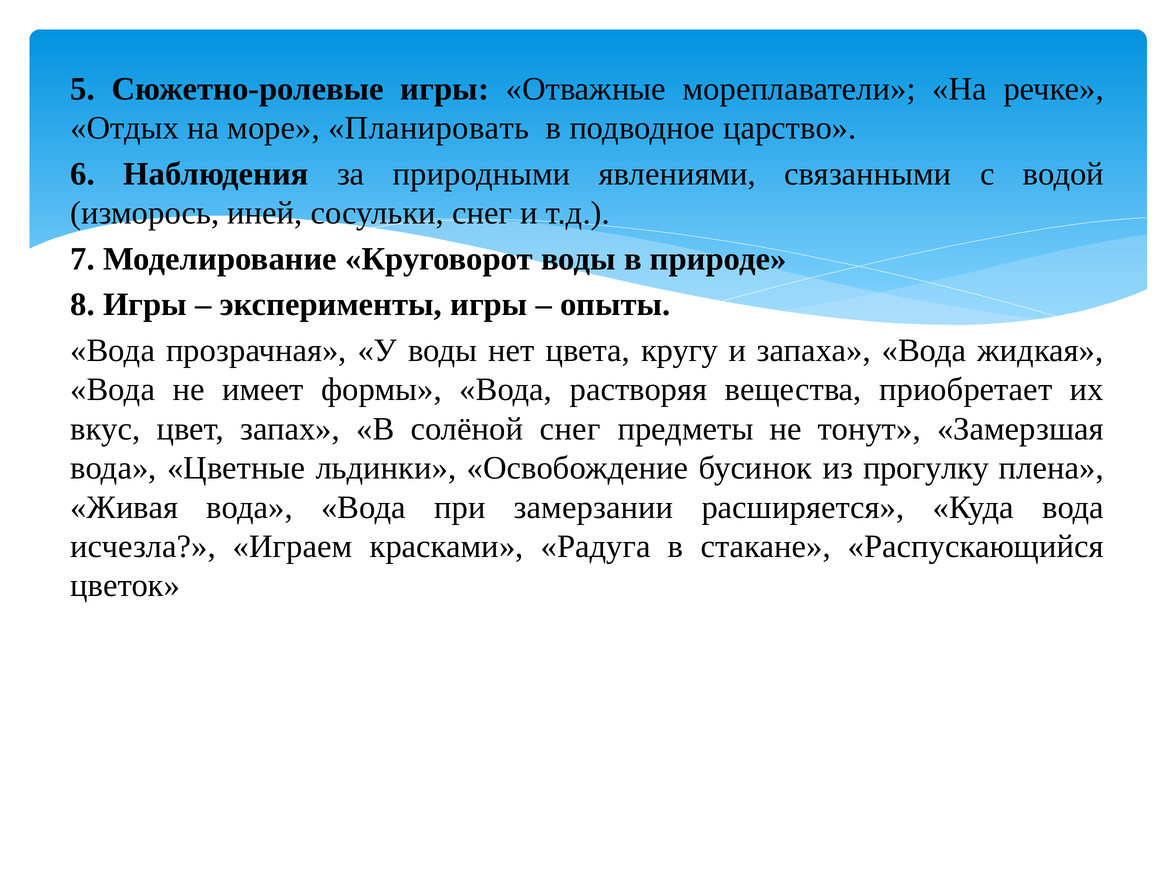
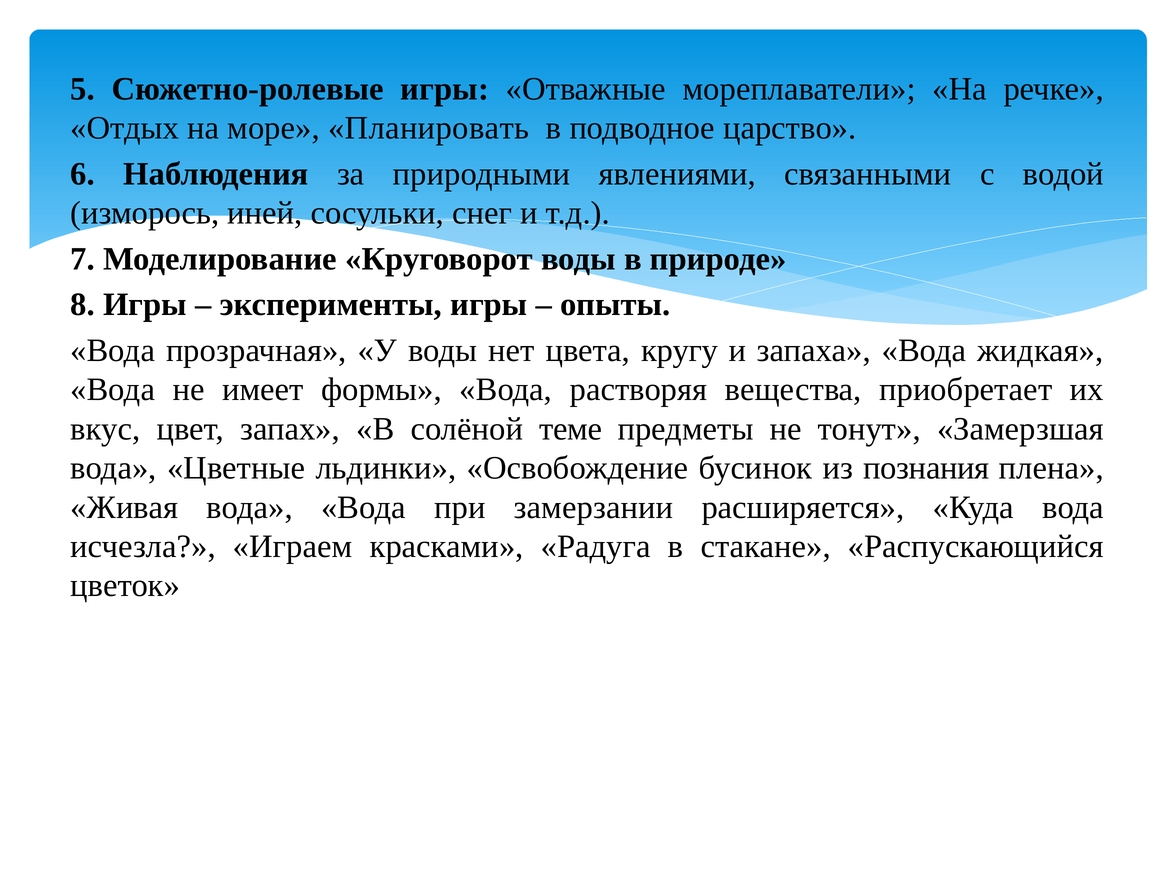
солёной снег: снег -> теме
прогулку: прогулку -> познания
